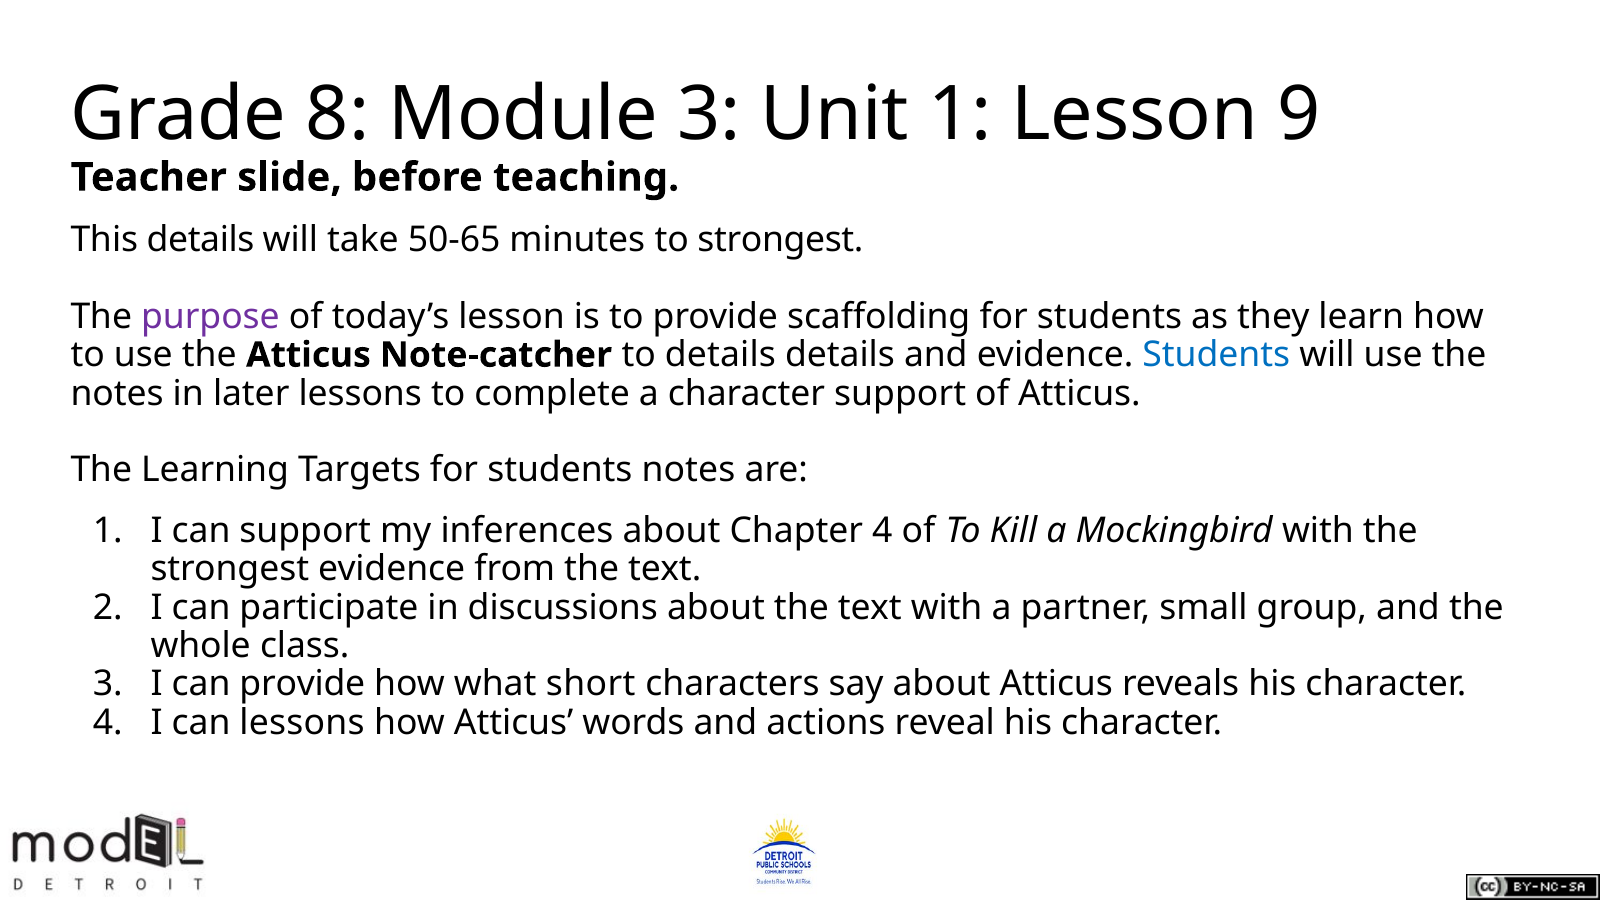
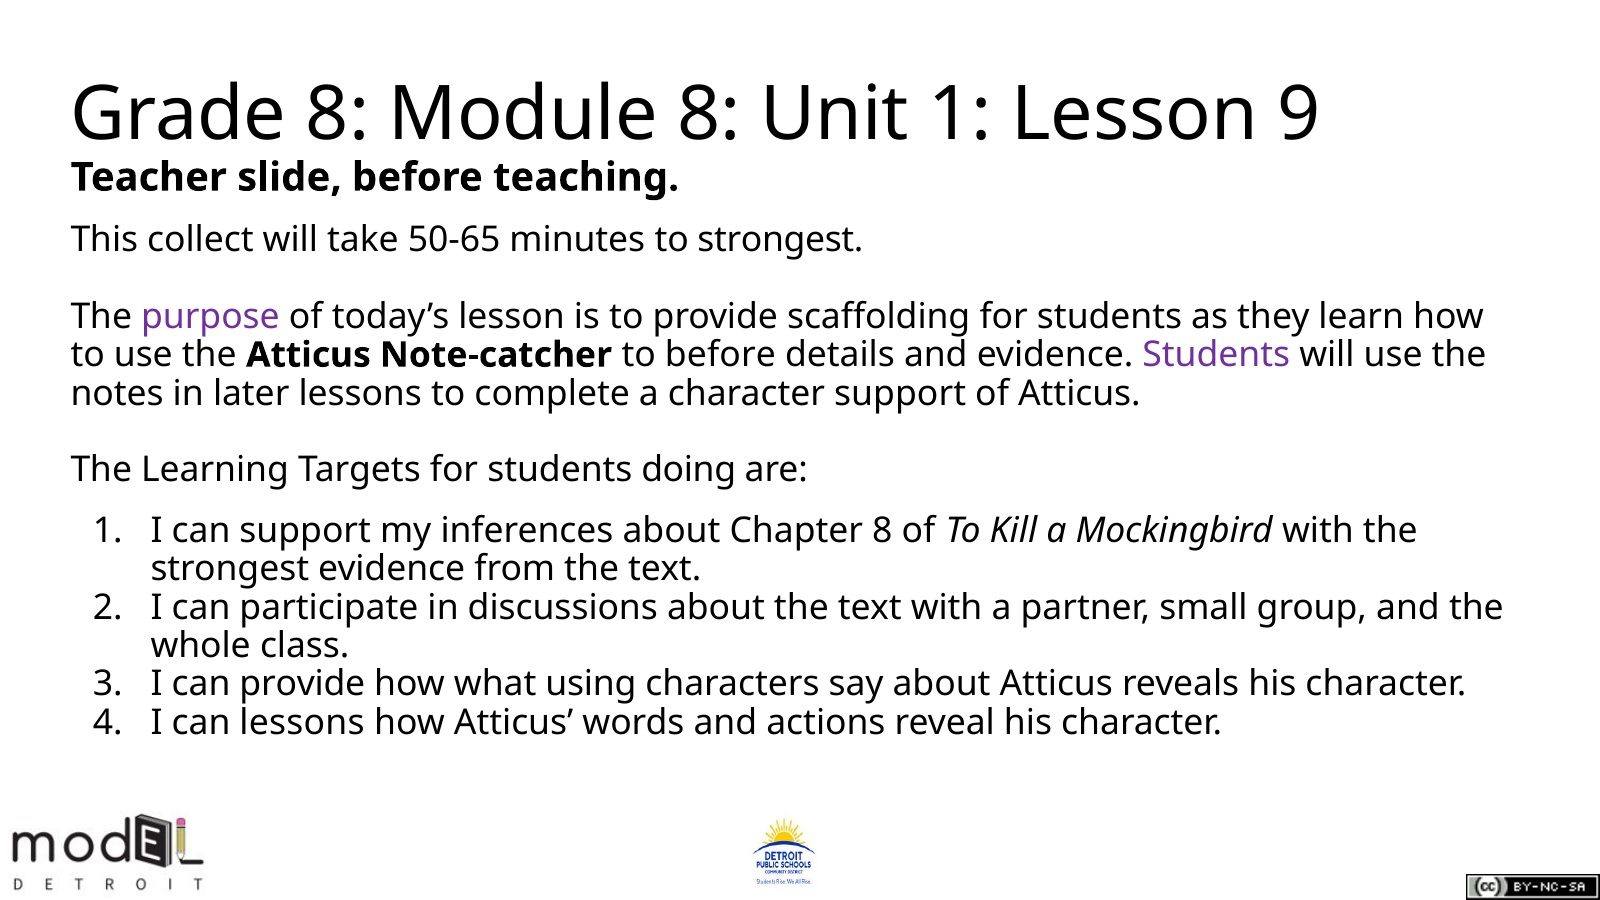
Module 3: 3 -> 8
This details: details -> collect
to details: details -> before
Students at (1216, 355) colour: blue -> purple
students notes: notes -> doing
Chapter 4: 4 -> 8
short: short -> using
